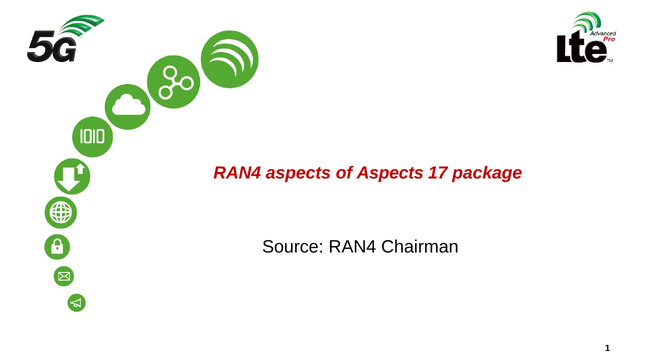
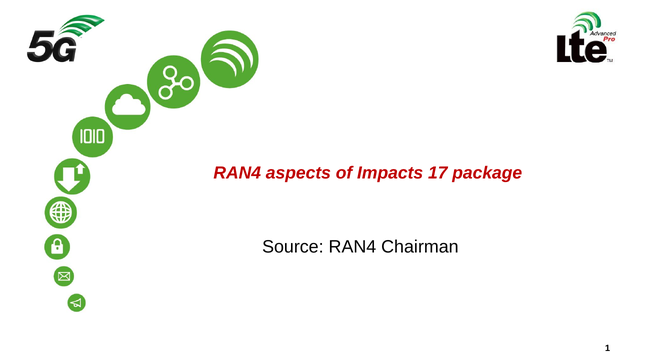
of Aspects: Aspects -> Impacts
